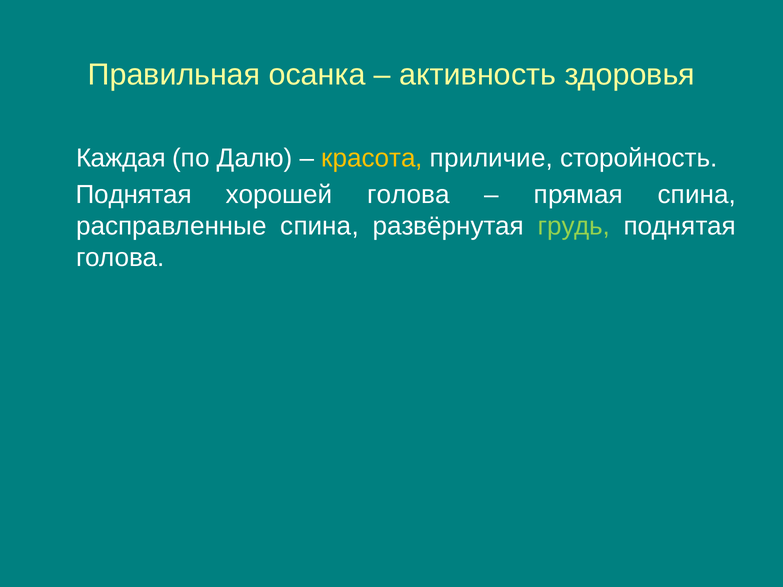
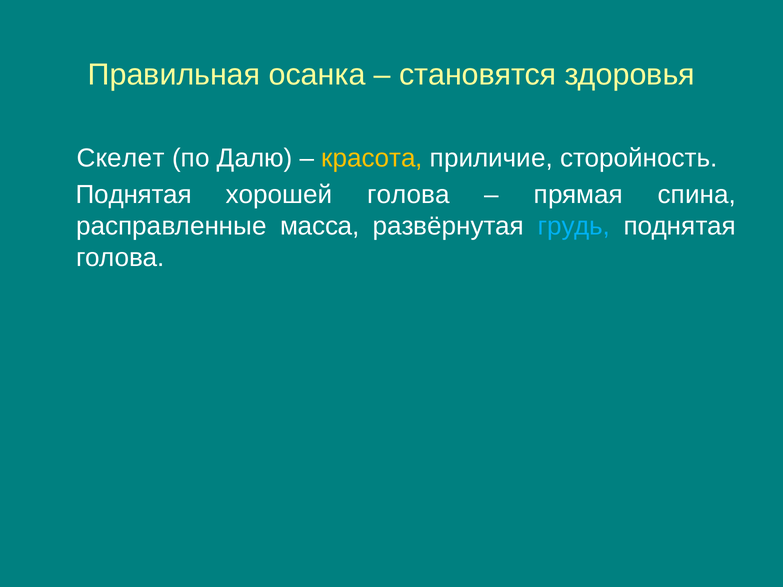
активность: активность -> становятся
Каждая: Каждая -> Скелет
расправленные спина: спина -> масса
грудь colour: light green -> light blue
